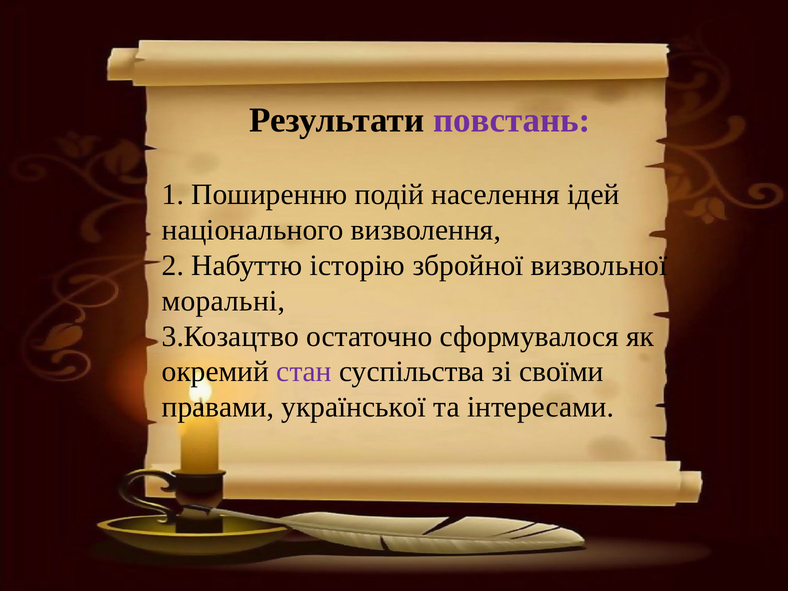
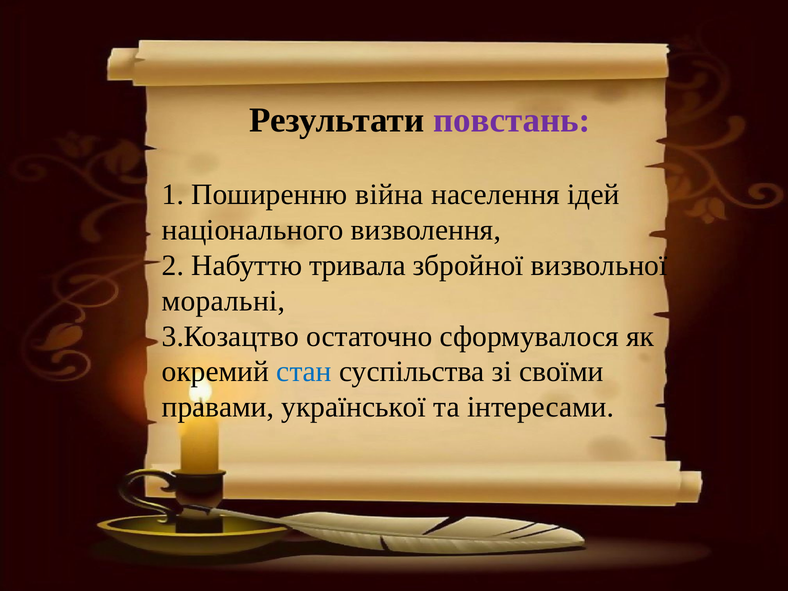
подій: подій -> війна
історію: історію -> тривала
стан colour: purple -> blue
